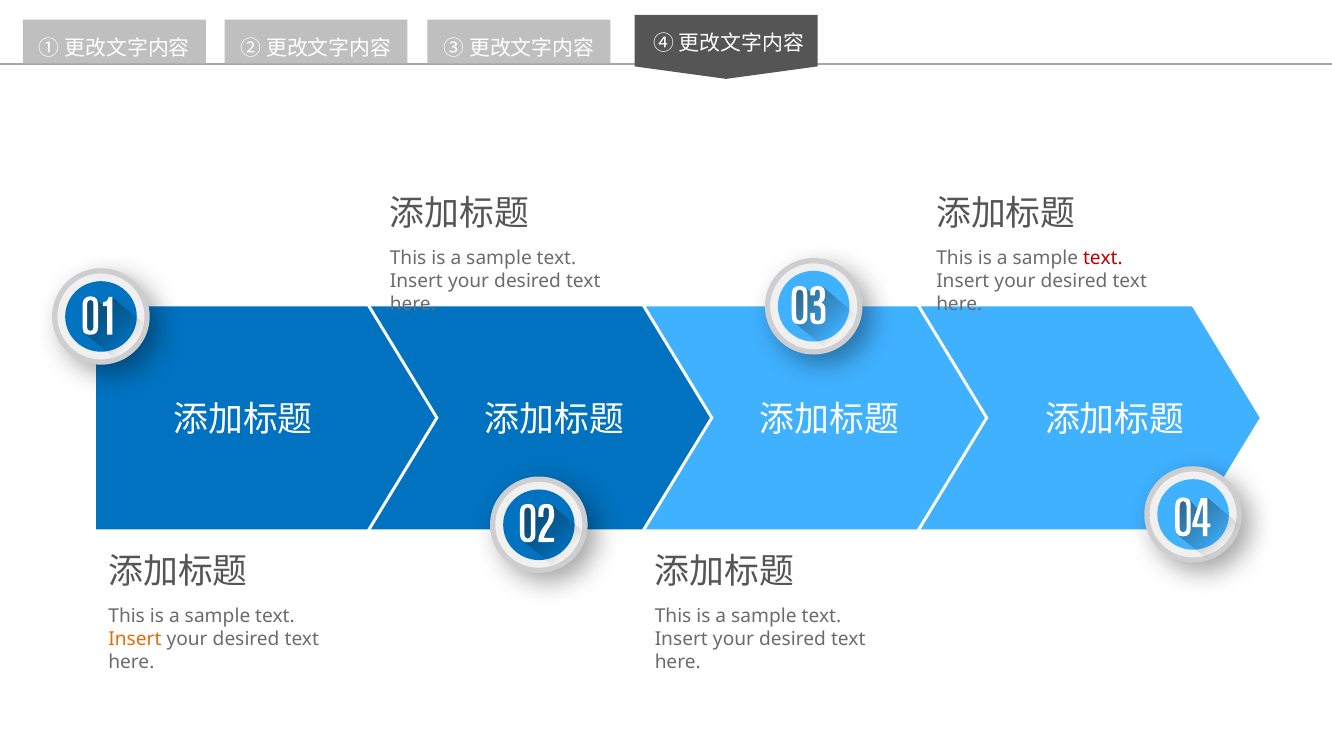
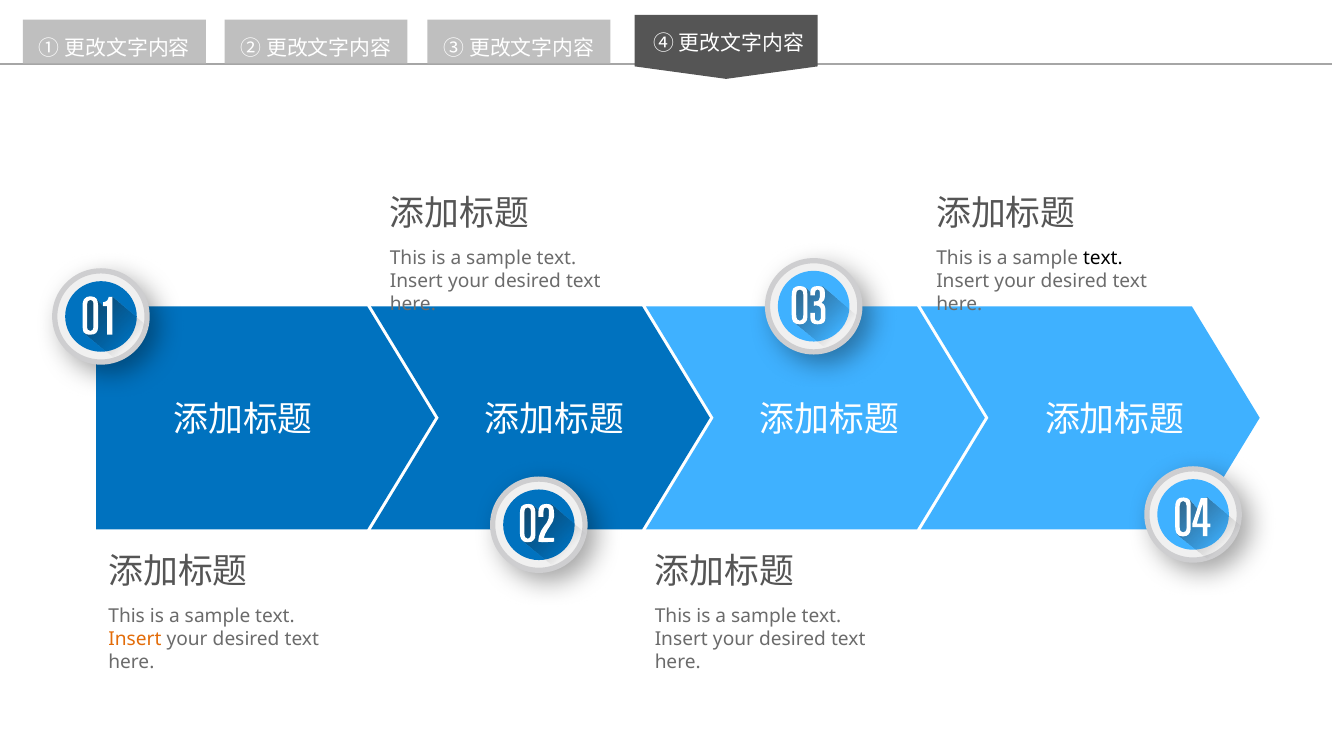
text at (1103, 259) colour: red -> black
